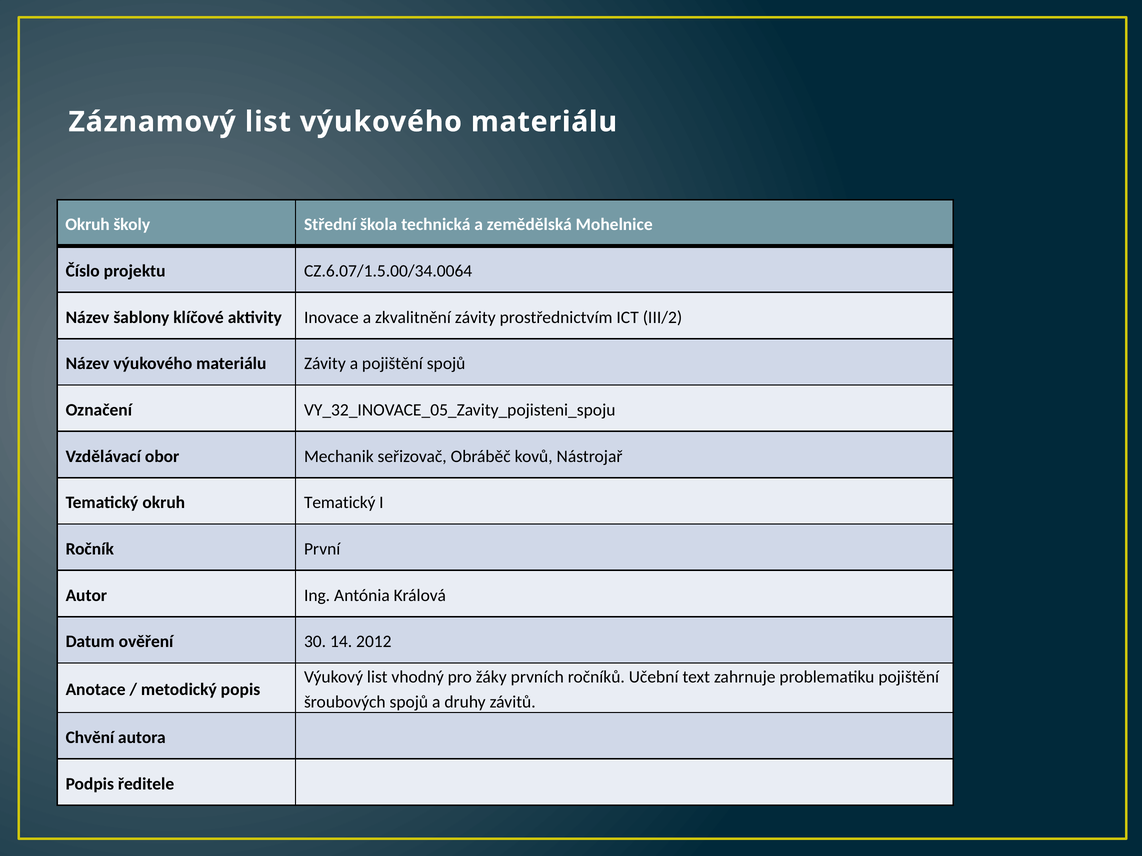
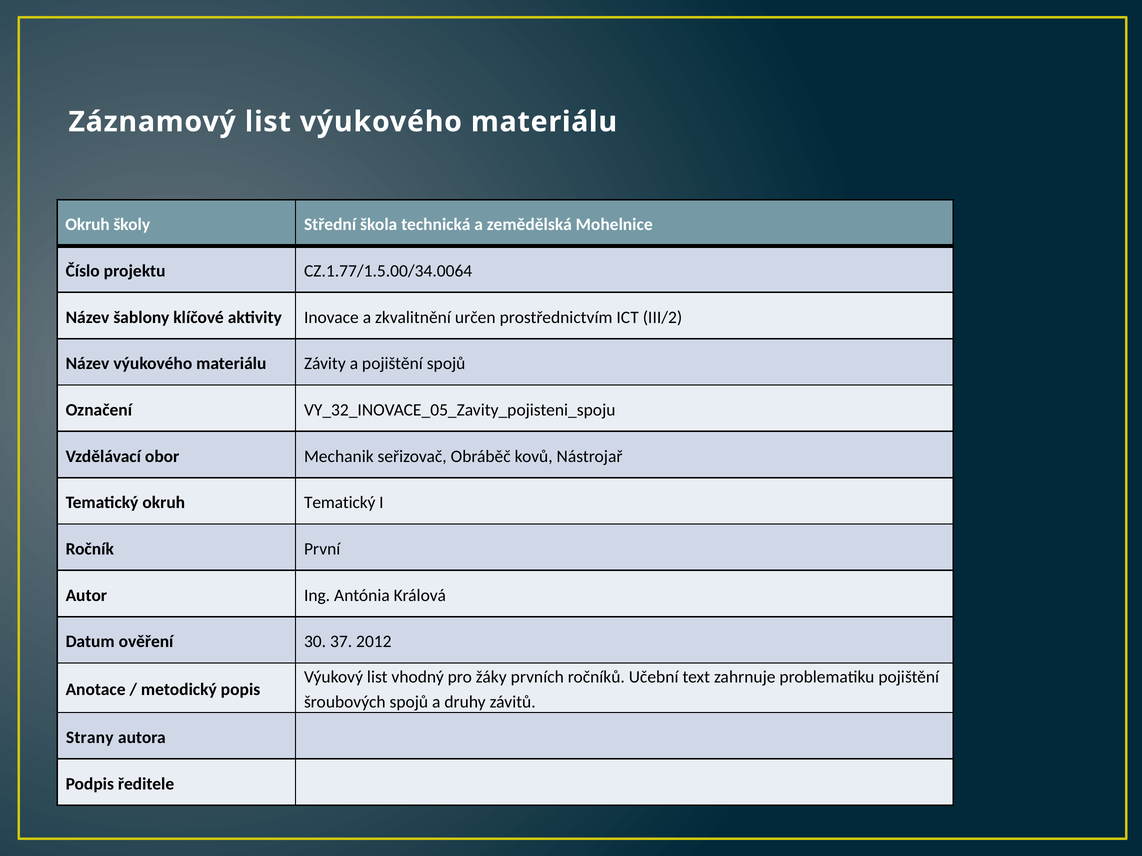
CZ.6.07/1.5.00/34.0064: CZ.6.07/1.5.00/34.0064 -> CZ.1.77/1.5.00/34.0064
zkvalitnění závity: závity -> určen
14: 14 -> 37
Chvění: Chvění -> Strany
